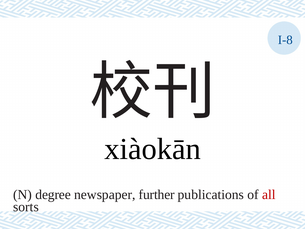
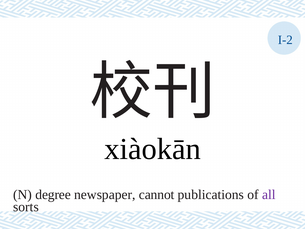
I-8: I-8 -> I-2
further: further -> cannot
all colour: red -> purple
